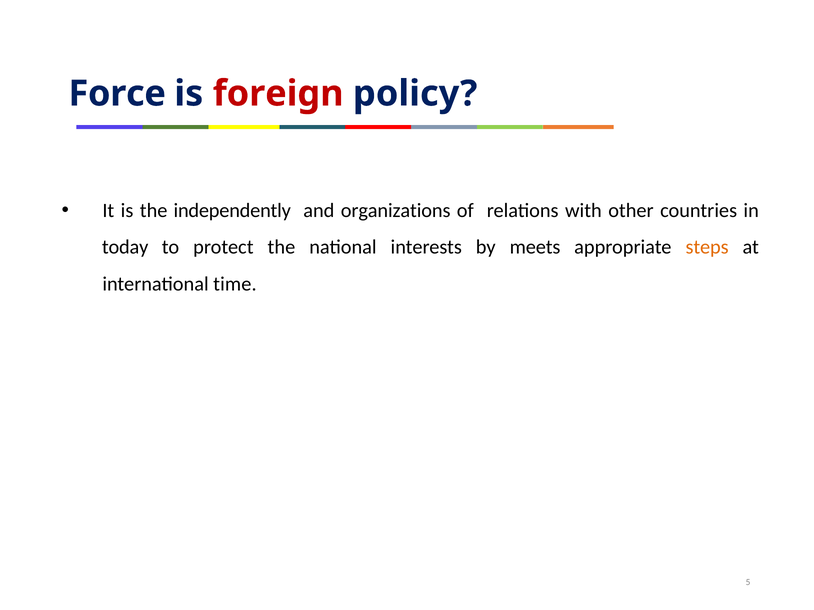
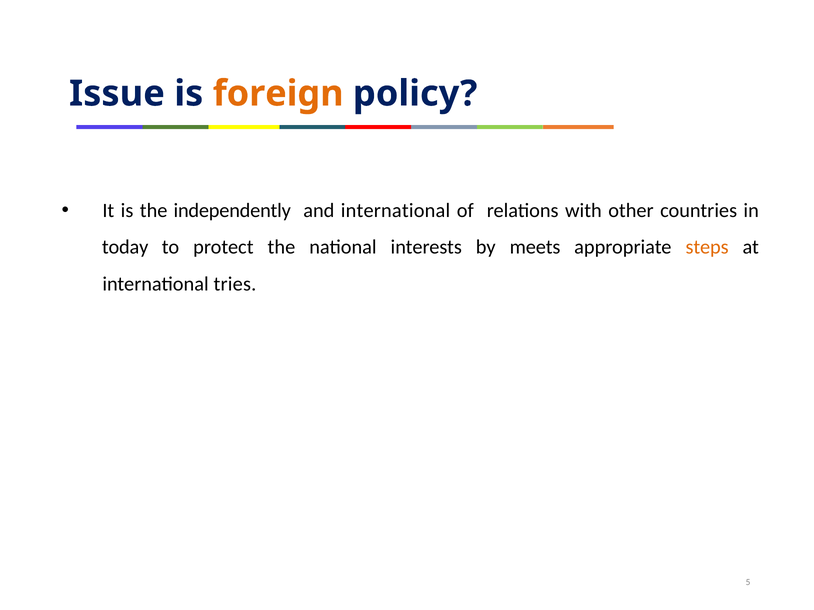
Force: Force -> Issue
foreign colour: red -> orange
and organizations: organizations -> international
time: time -> tries
